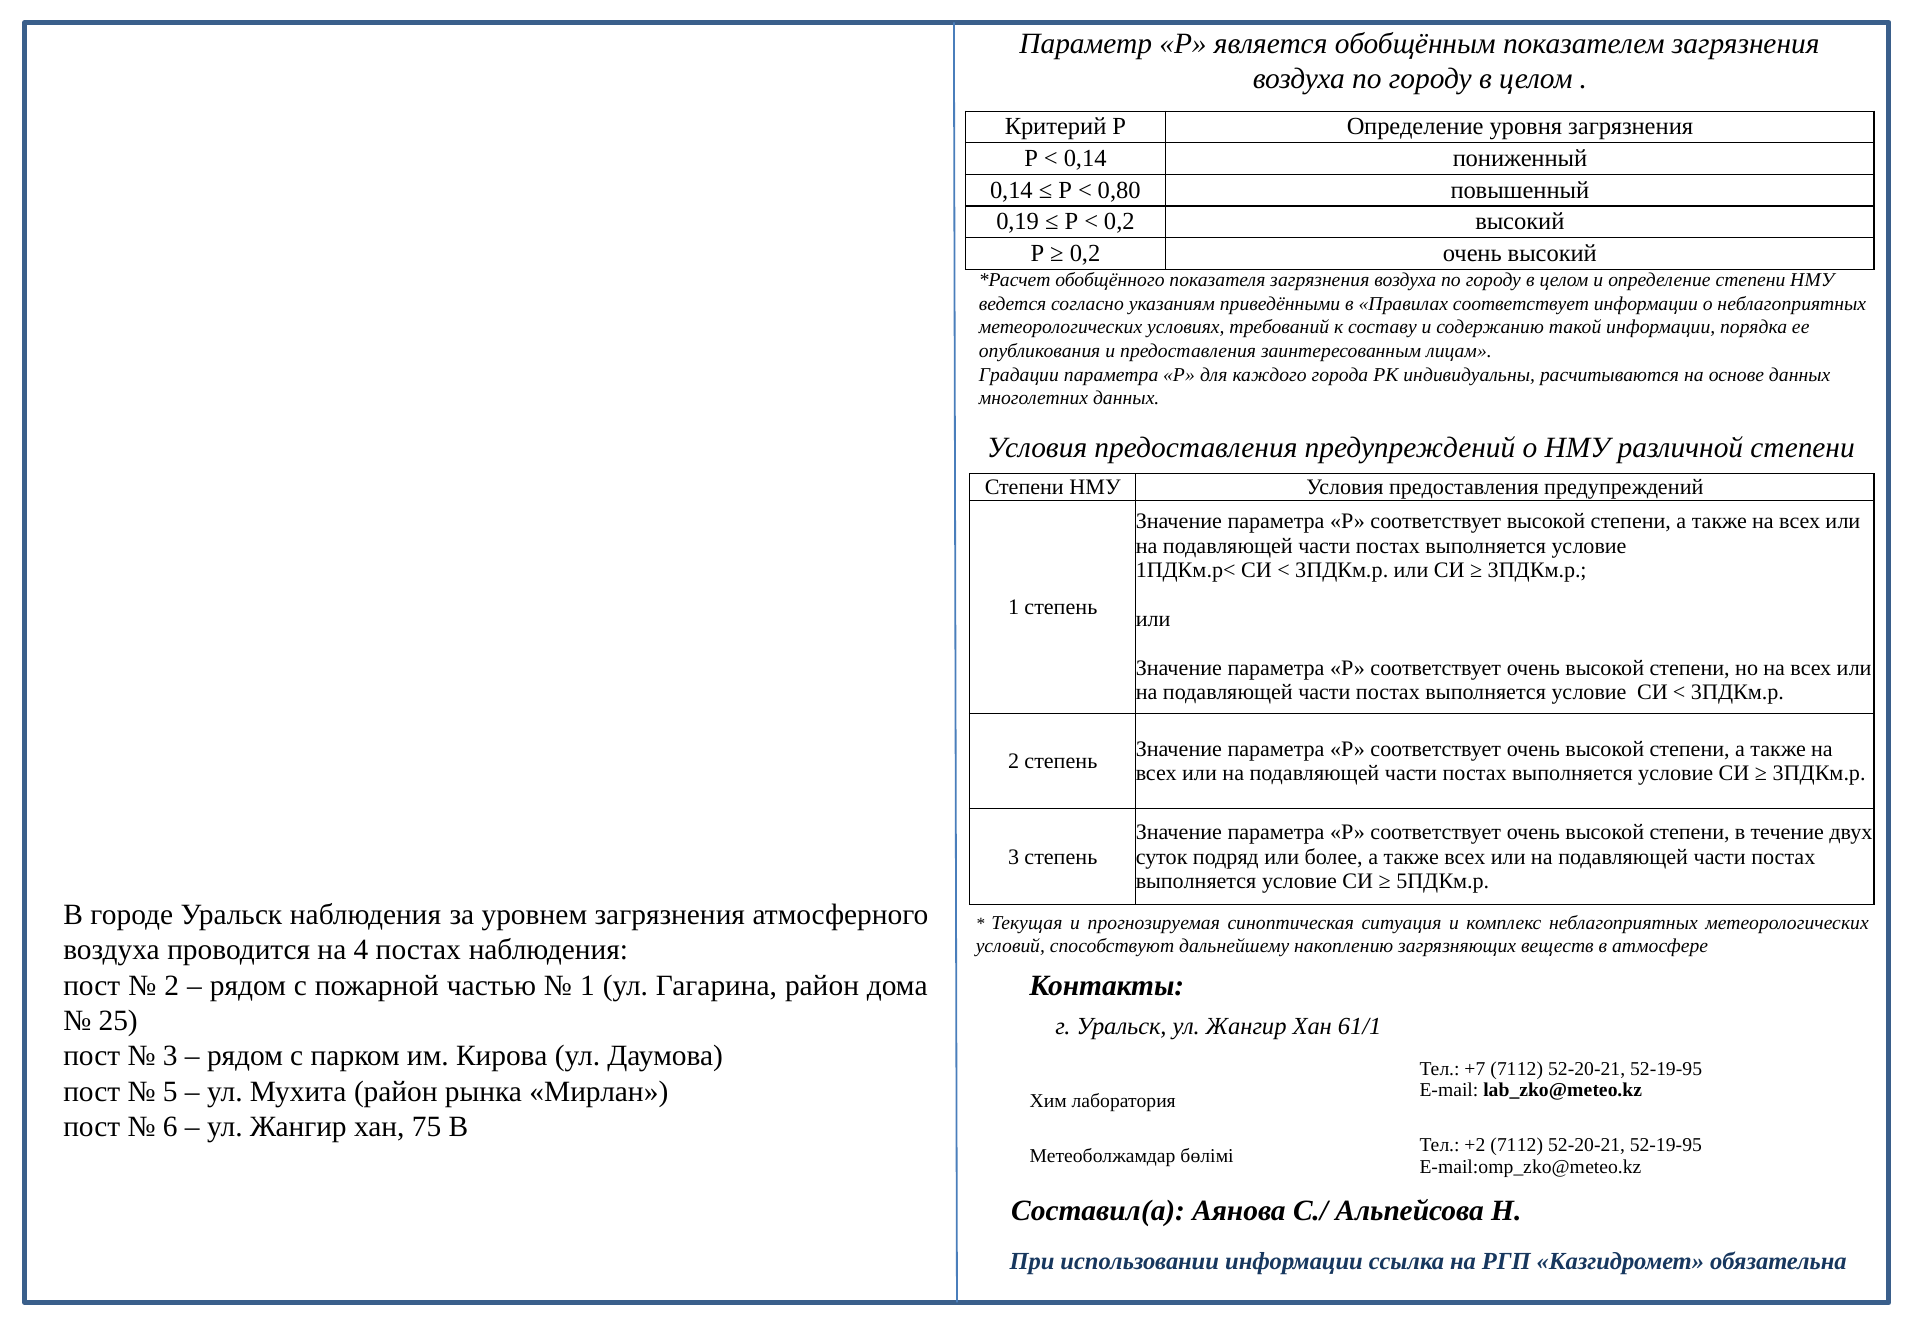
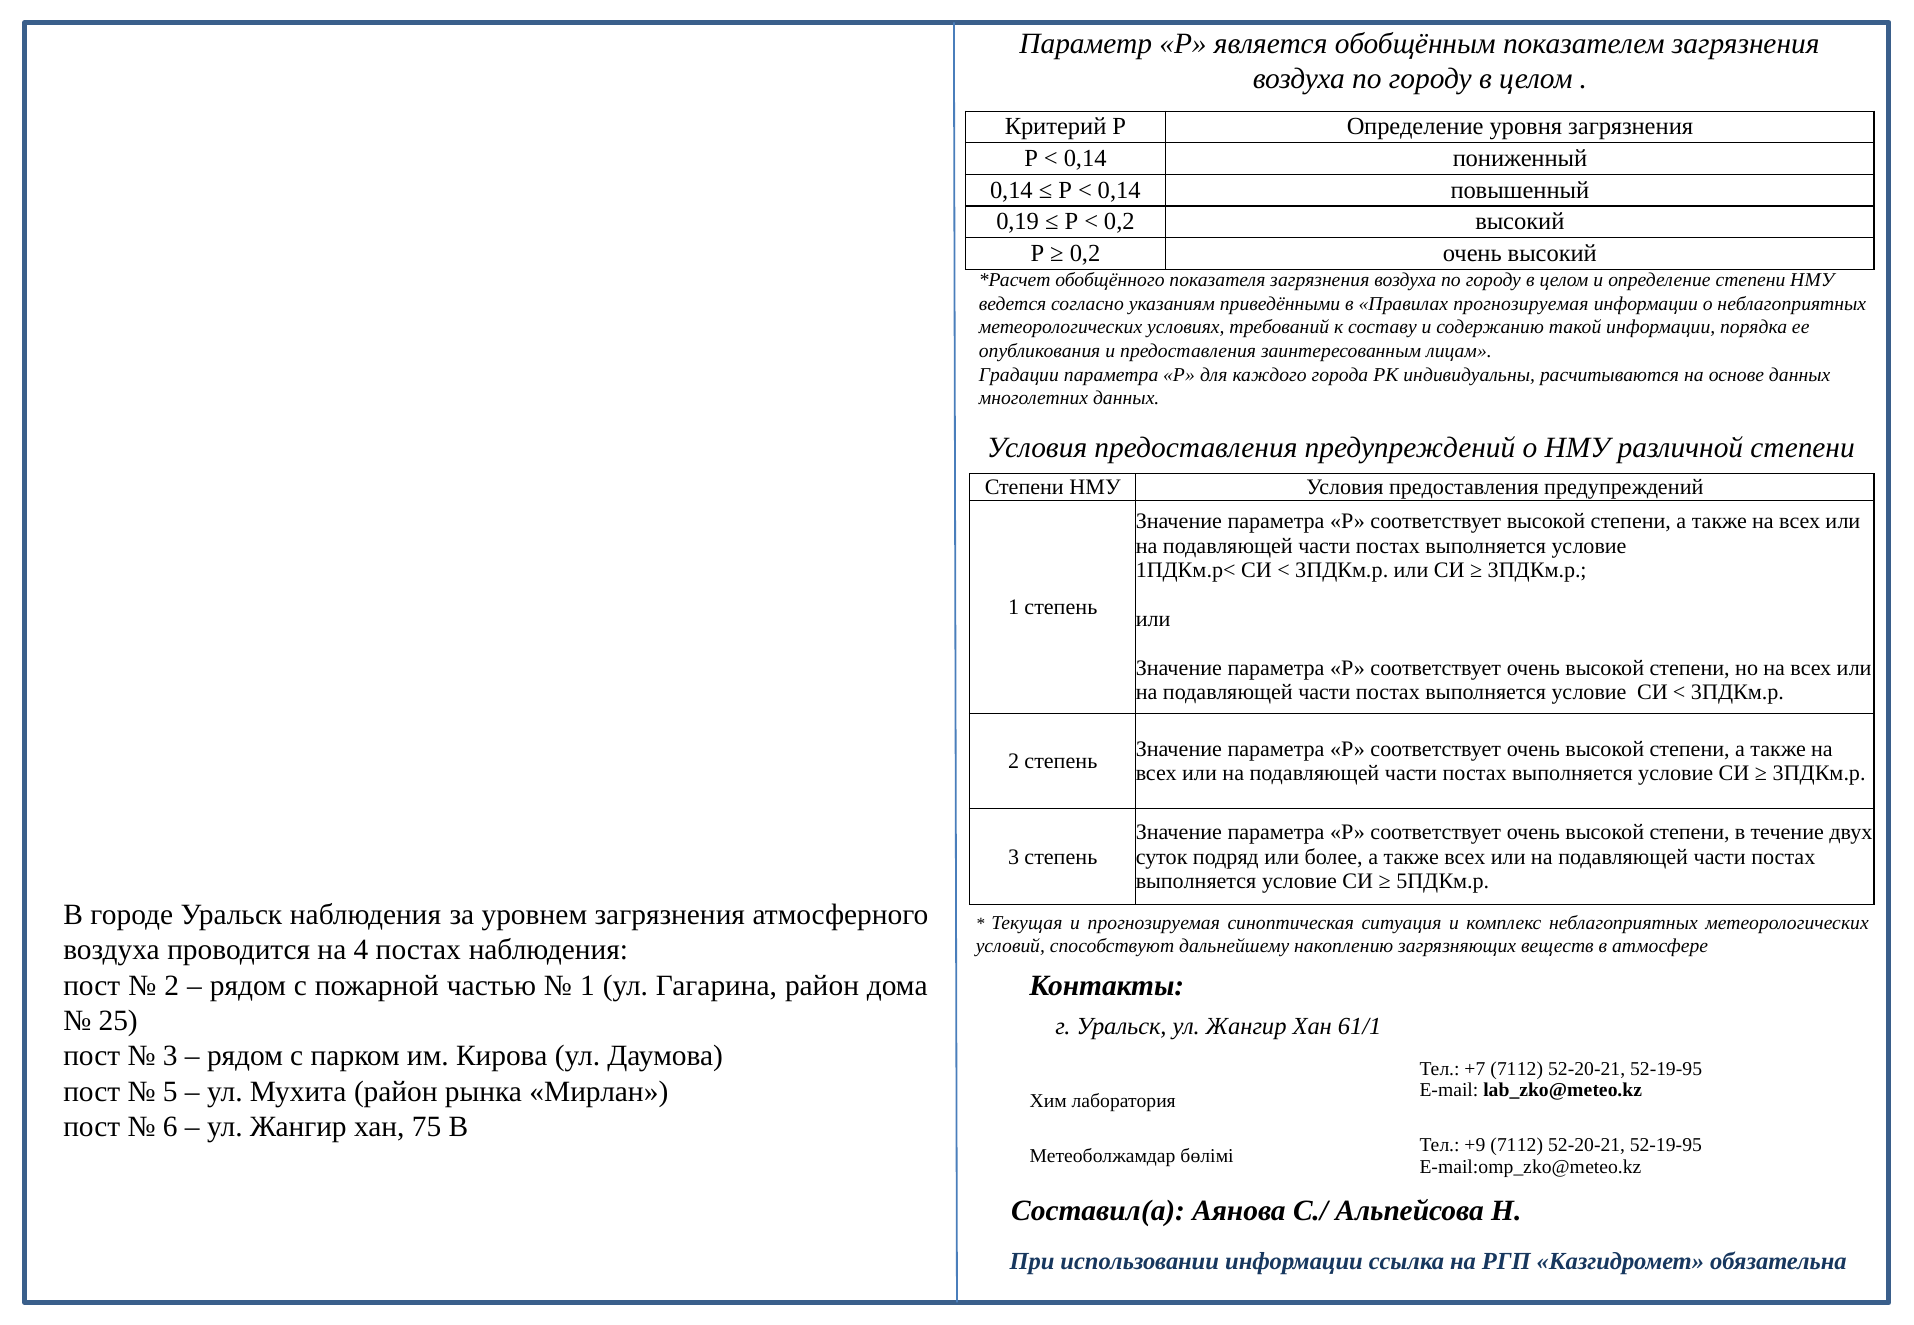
0,80 at (1119, 190): 0,80 -> 0,14
Правилах соответствует: соответствует -> прогнозируемая
+2: +2 -> +9
